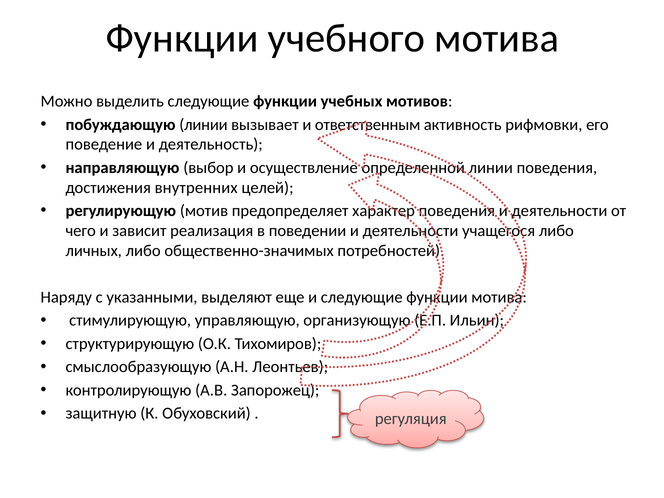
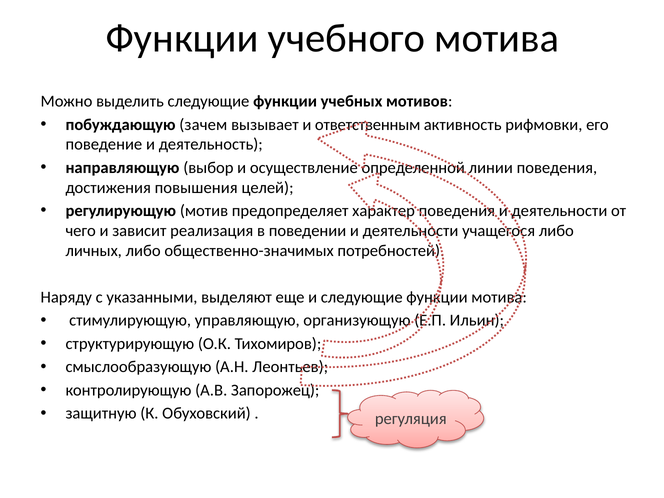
побуждающую линии: линии -> зачем
внутренних: внутренних -> повышения
